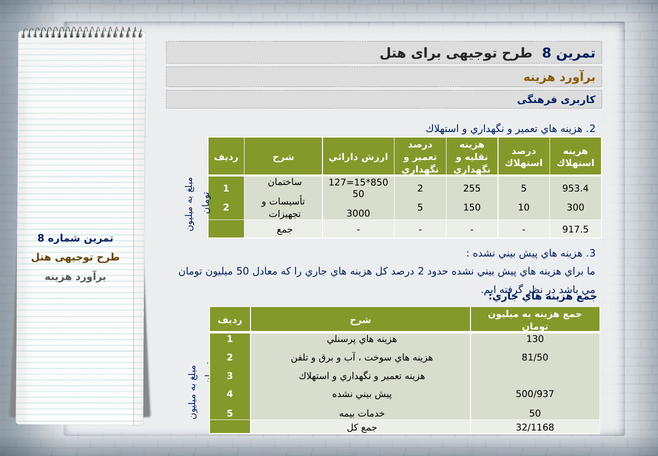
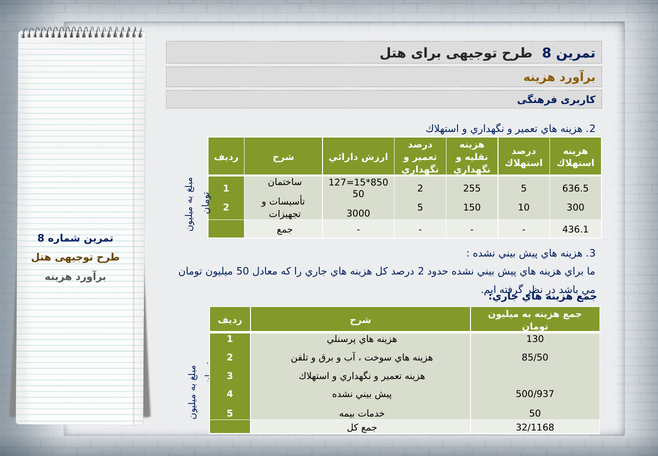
953.4: 953.4 -> 636.5
917.5: 917.5 -> 436.1
81/50: 81/50 -> 85/50
